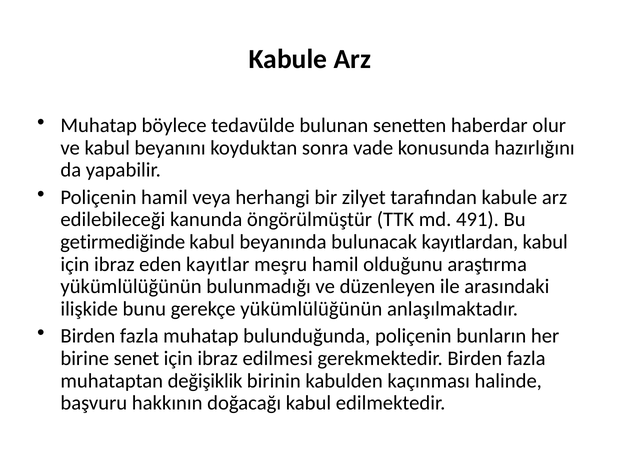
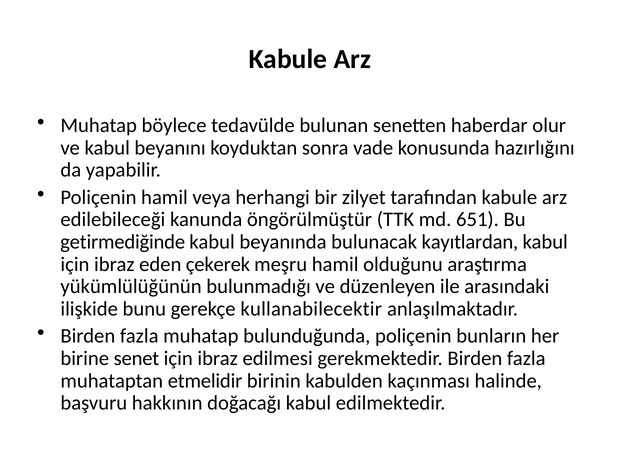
491: 491 -> 651
kayıtlar: kayıtlar -> çekerek
gerekçe yükümlülüğünün: yükümlülüğünün -> kullanabilecektir
değişiklik: değişiklik -> etmelidir
